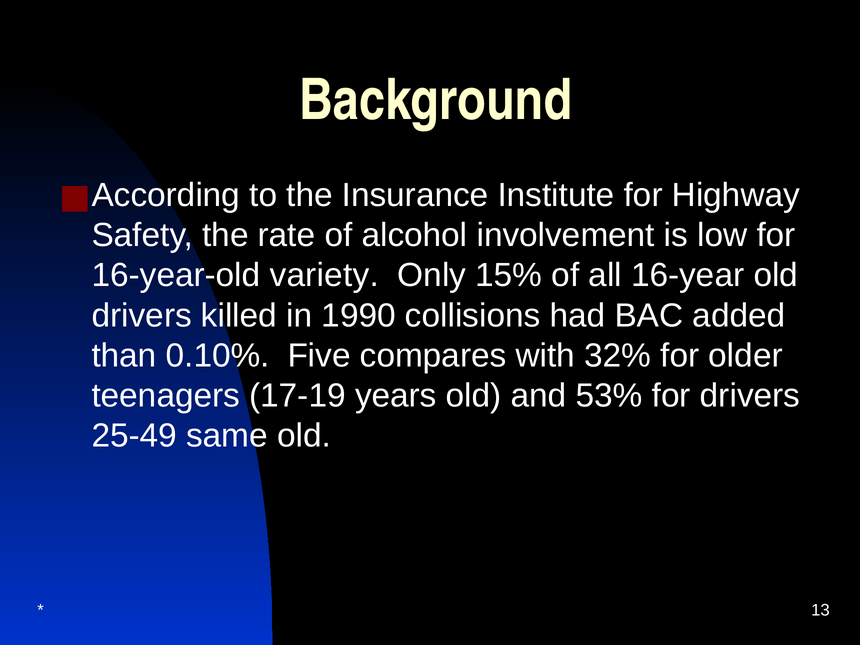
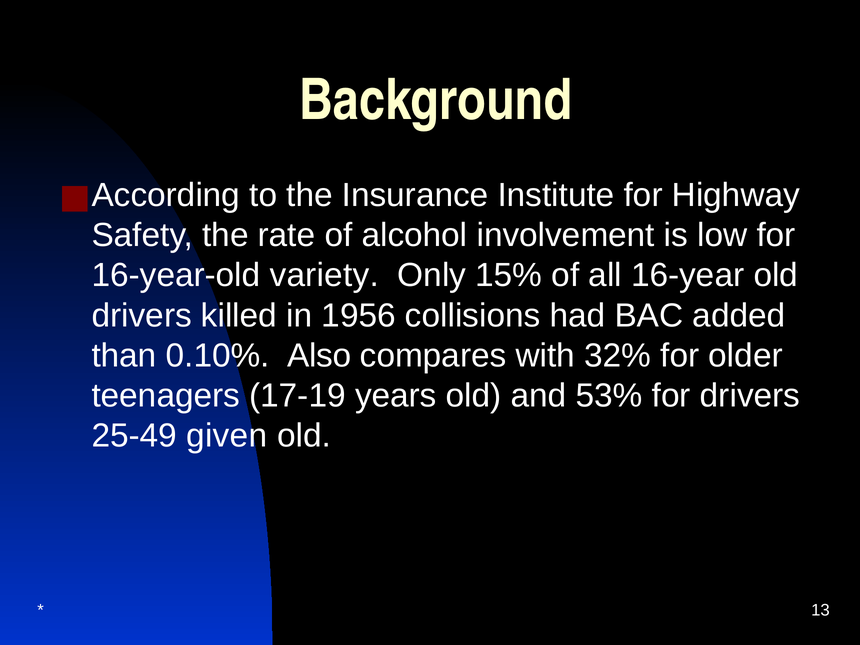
1990: 1990 -> 1956
Five: Five -> Also
same: same -> given
